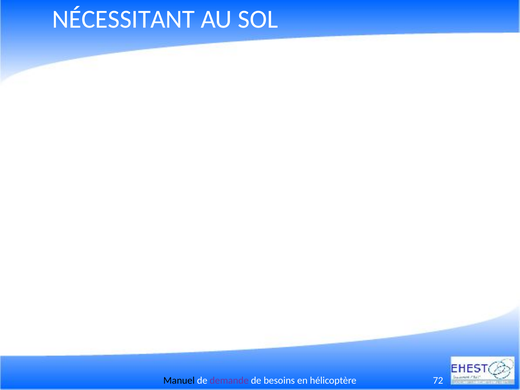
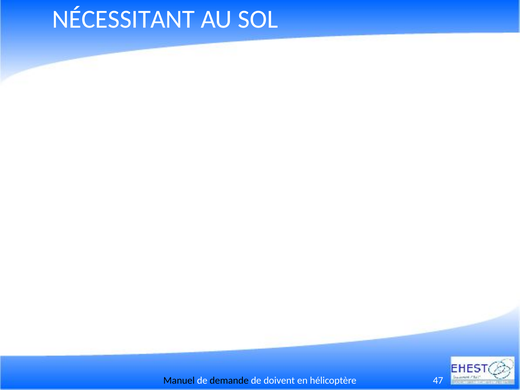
demande colour: purple -> black
besoins: besoins -> doivent
72: 72 -> 47
